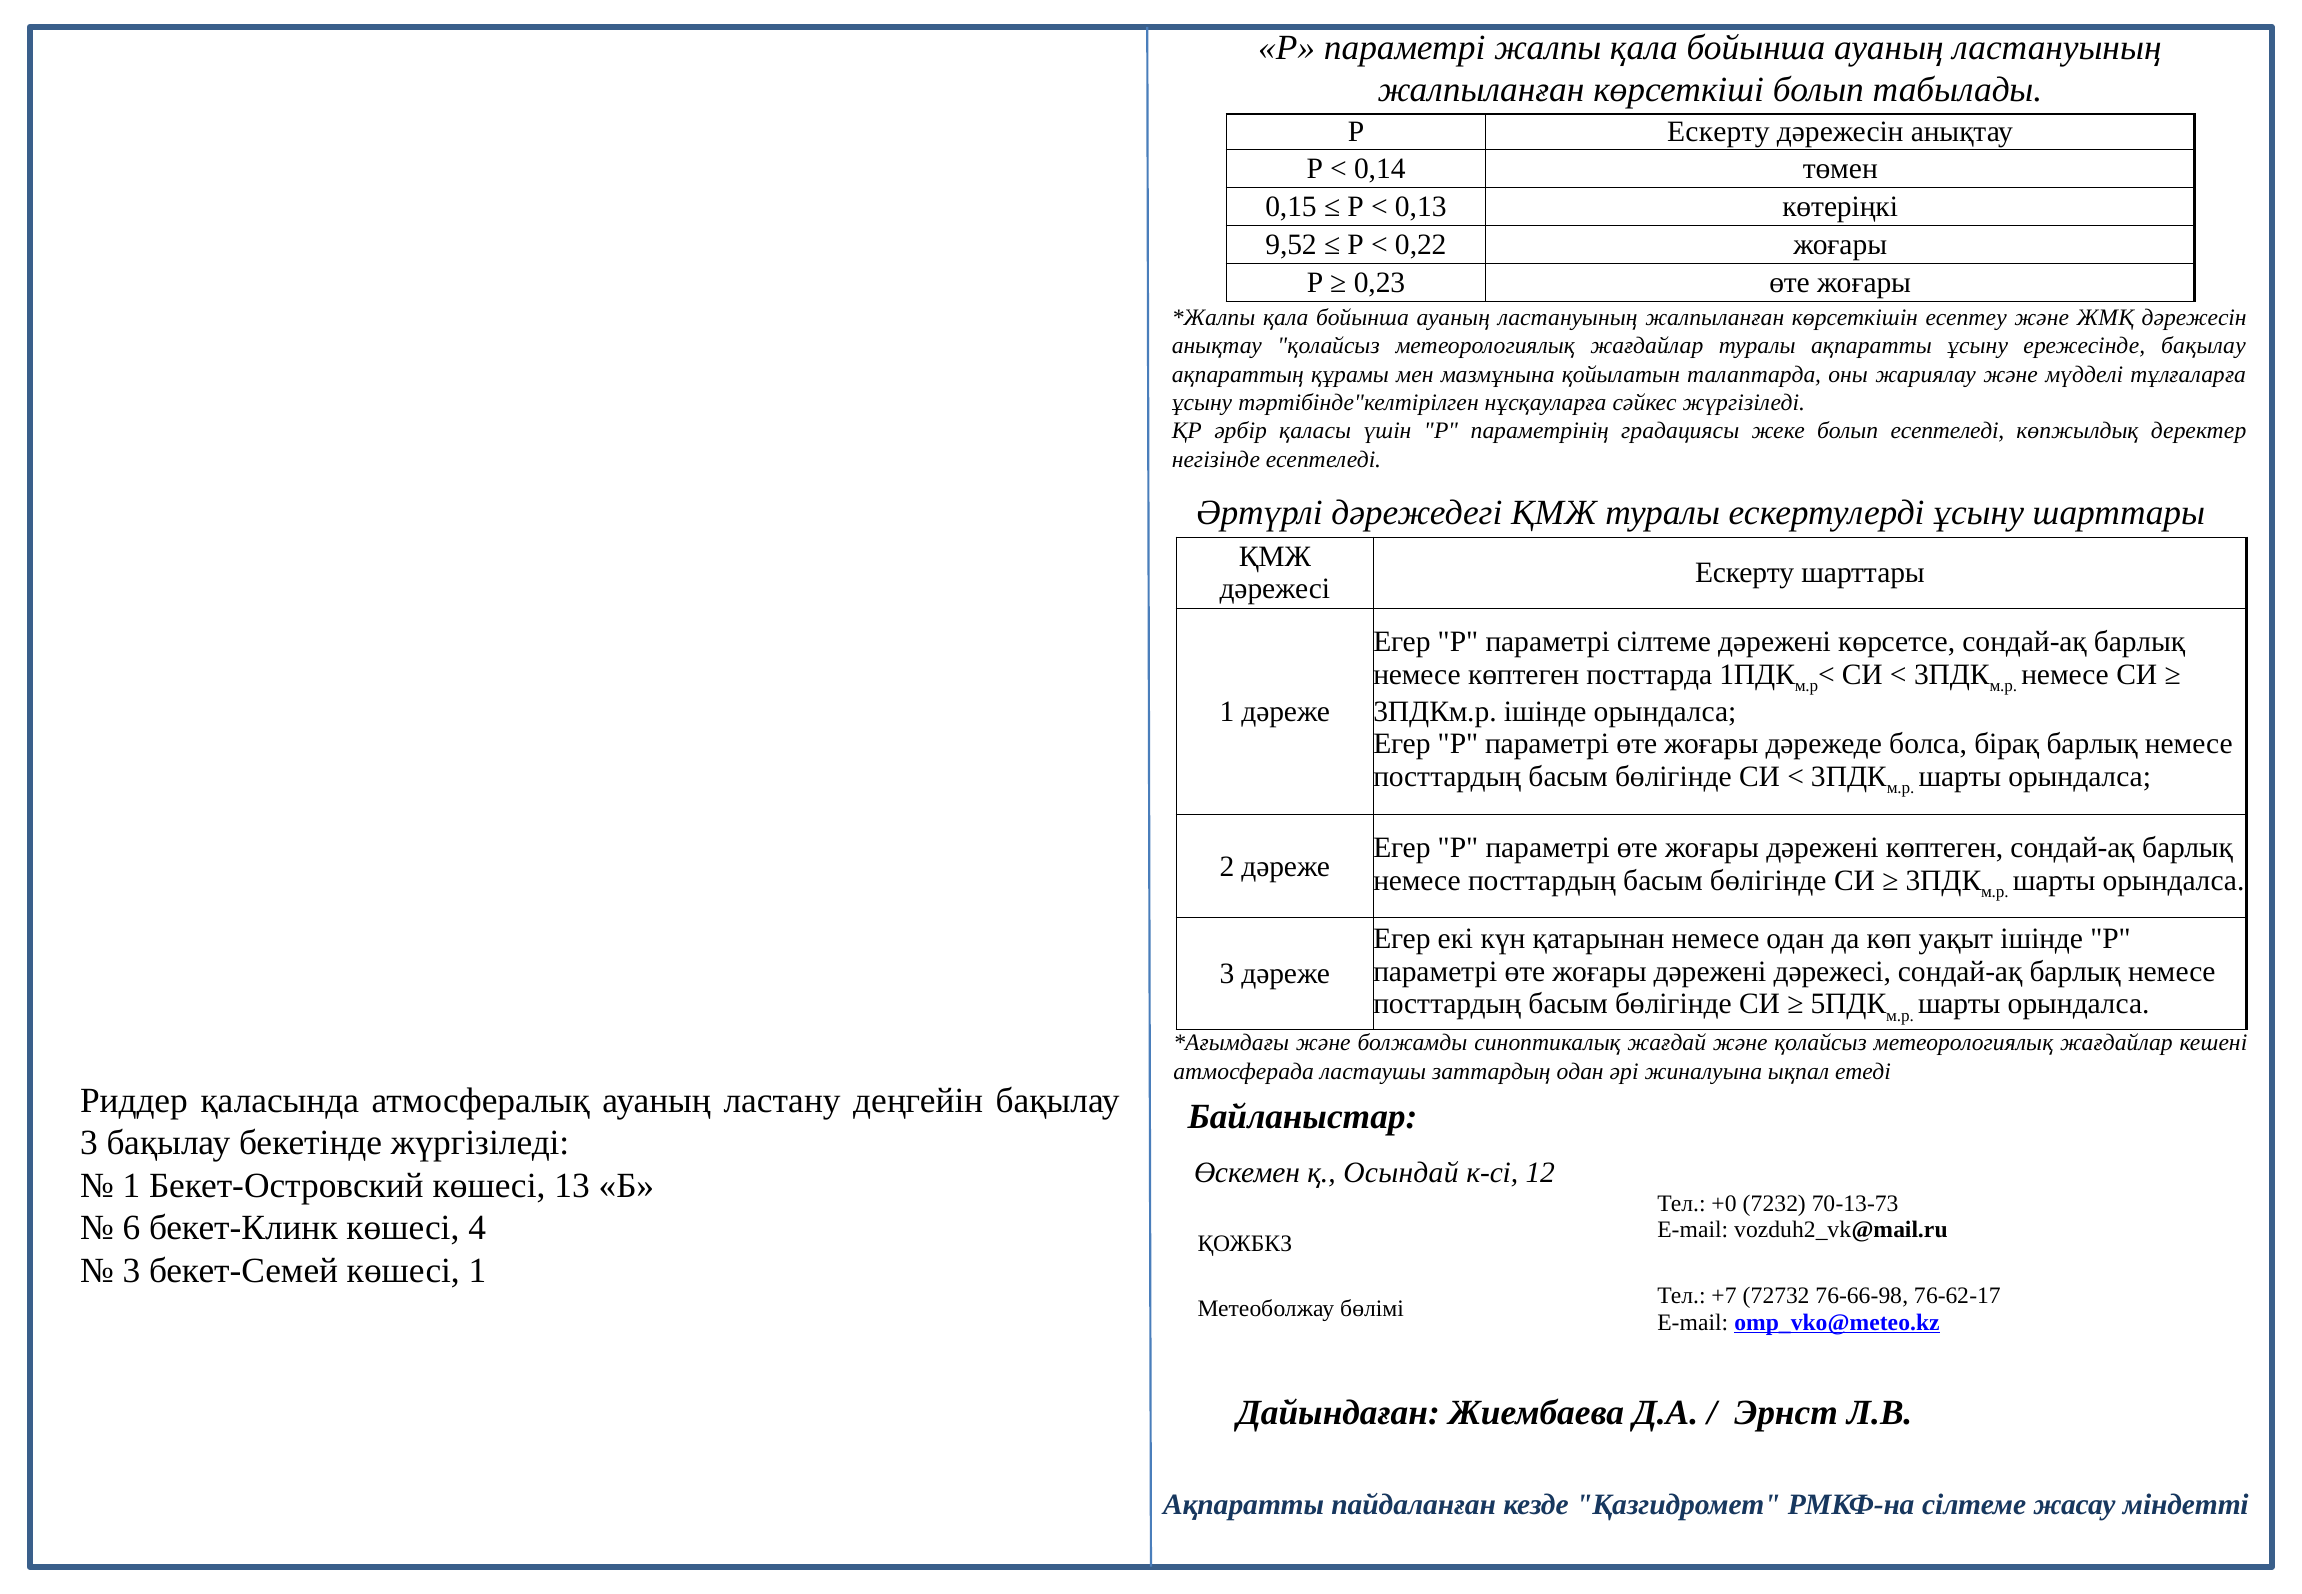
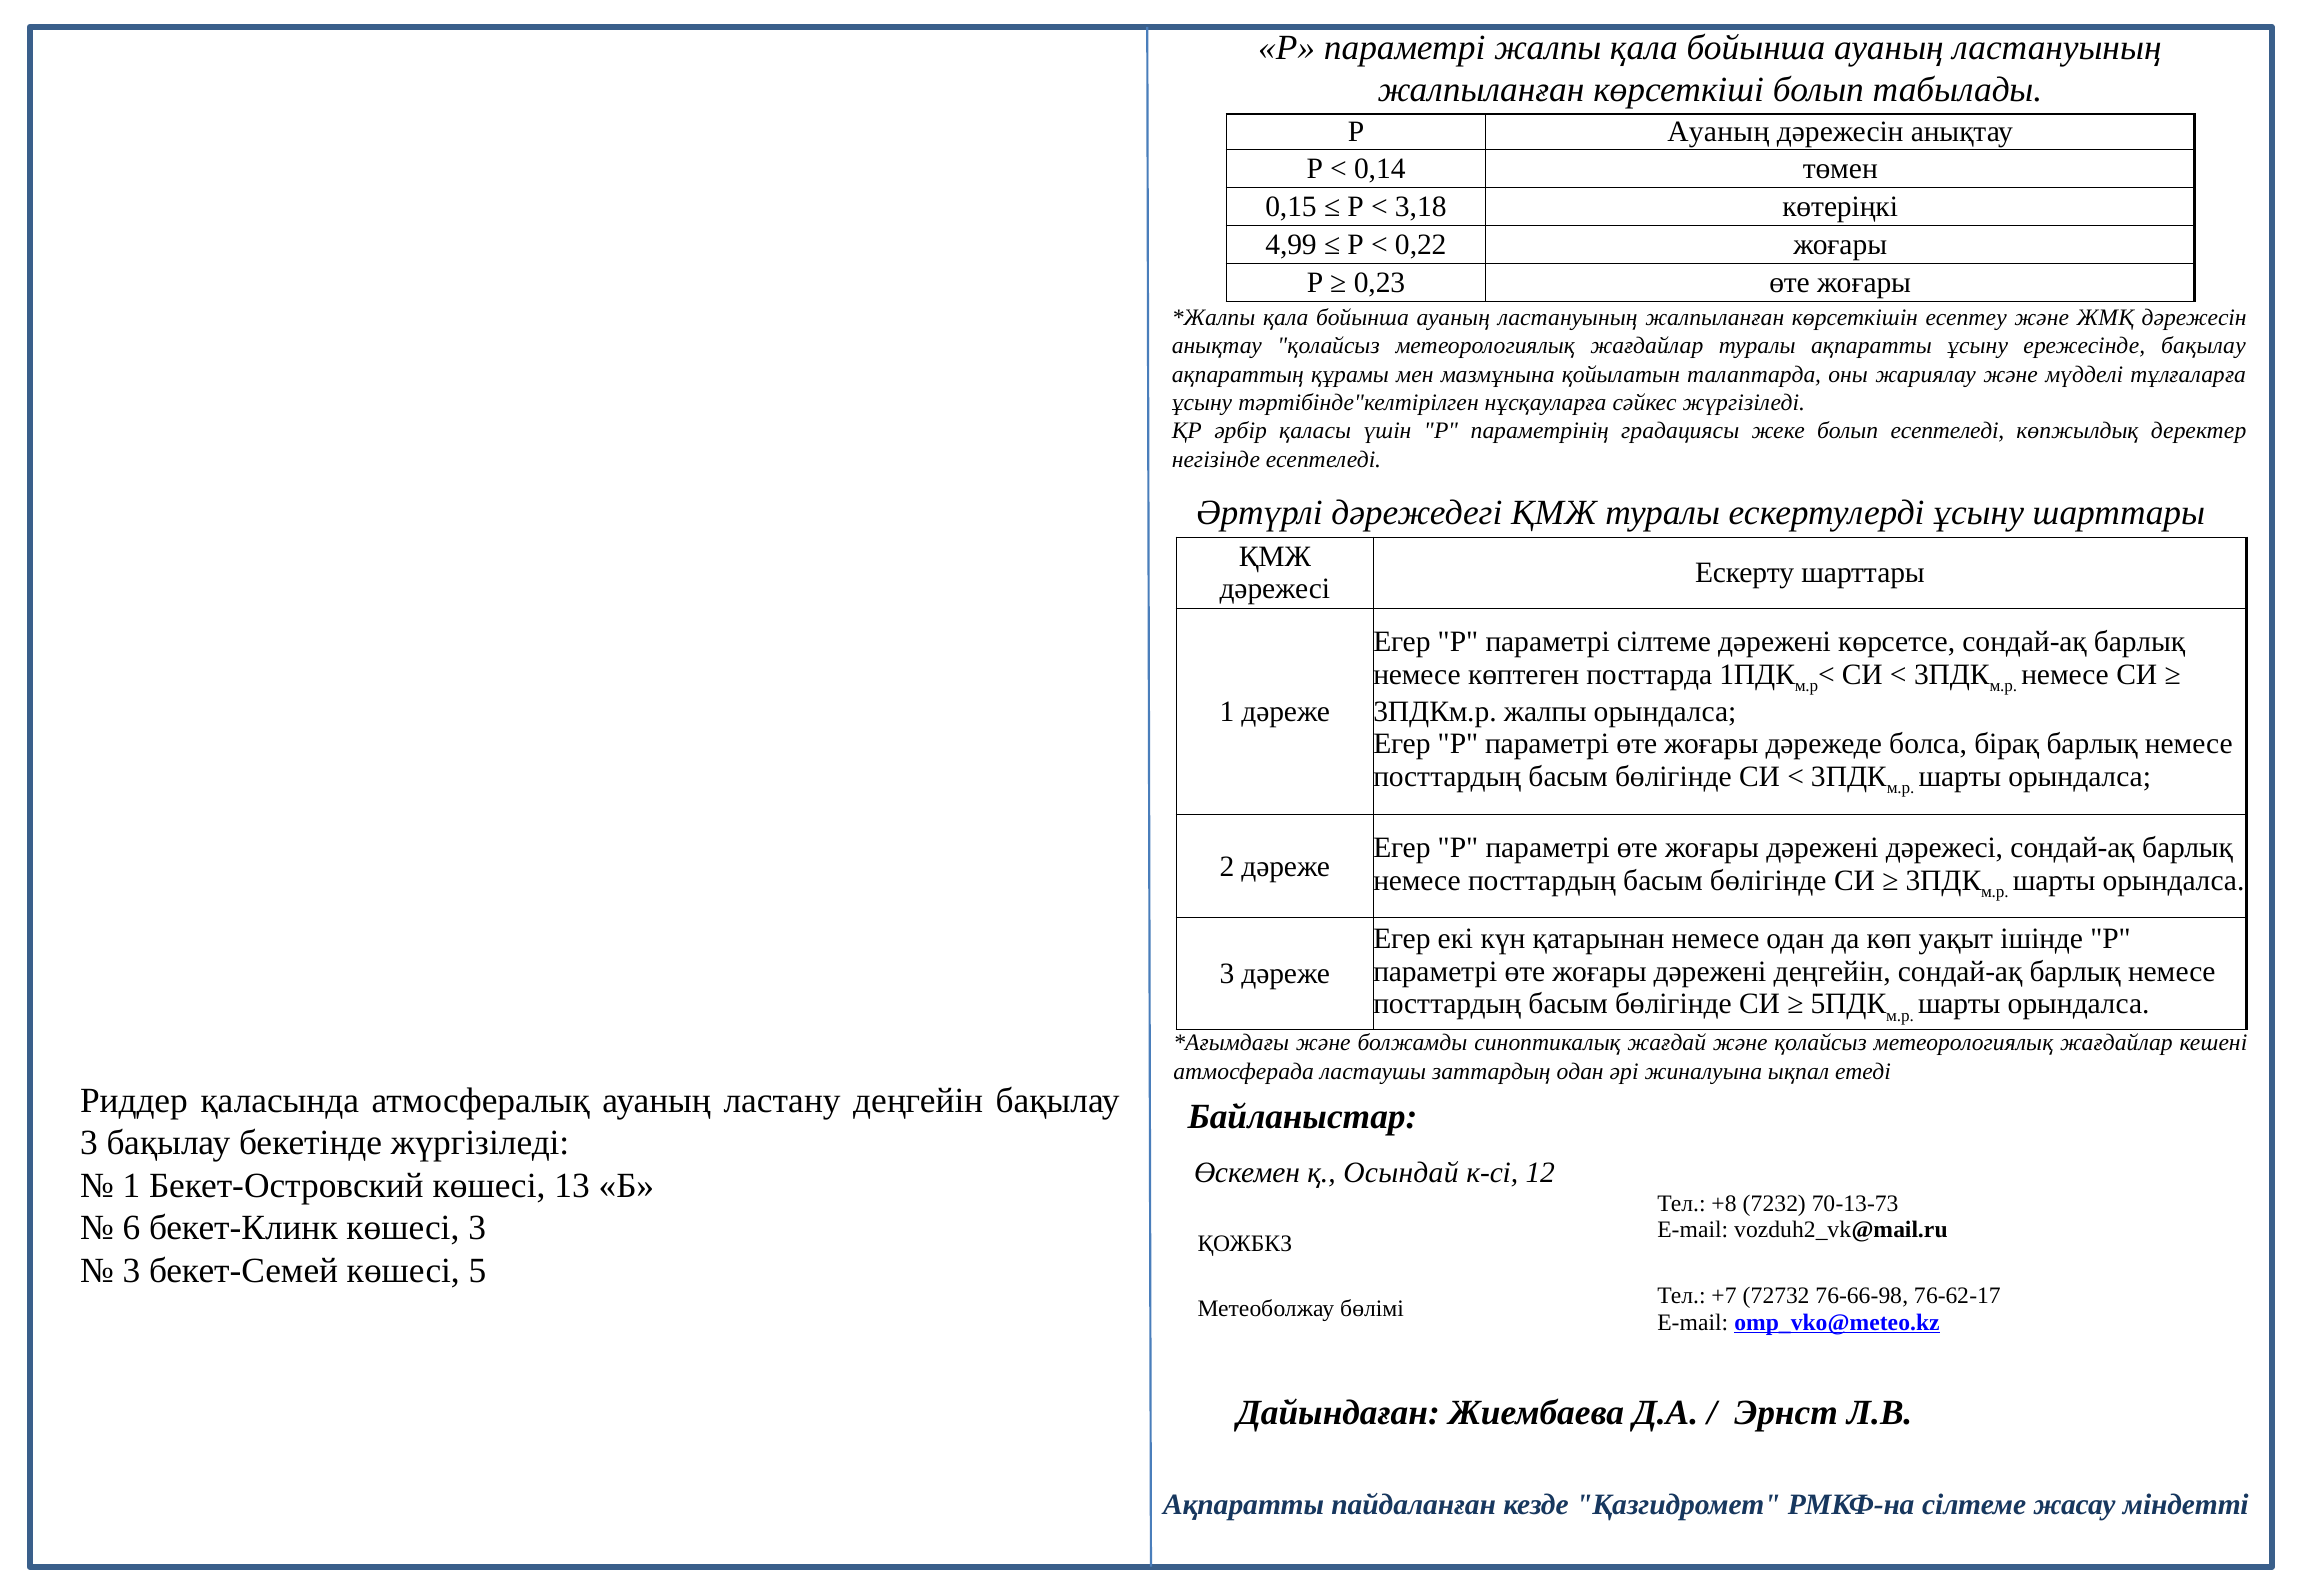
Р Ескерту: Ескерту -> Ауаның
0,13: 0,13 -> 3,18
9,52: 9,52 -> 4,99
3ПДКм.р ішінде: ішінде -> жалпы
дәрежені көптеген: көптеген -> дәрежесі
дәрежені дәрежесі: дәрежесі -> деңгейін
+0: +0 -> +8
көшесі 4: 4 -> 3
көшесі 1: 1 -> 5
